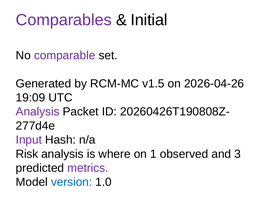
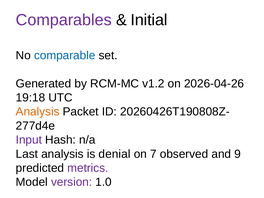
comparable colour: purple -> blue
v1.5: v1.5 -> v1.2
19:09: 19:09 -> 19:18
Analysis at (38, 112) colour: purple -> orange
Risk: Risk -> Last
where: where -> denial
1: 1 -> 7
3: 3 -> 9
version colour: blue -> purple
